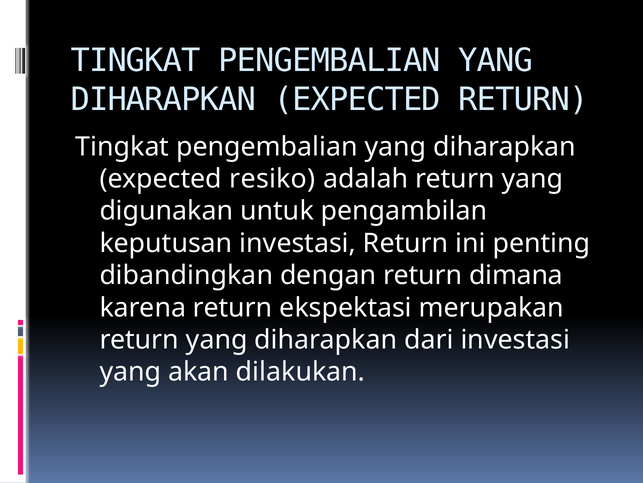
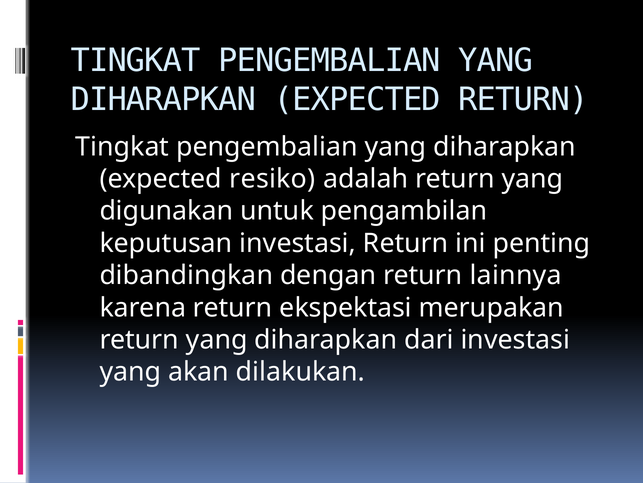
dimana: dimana -> lainnya
